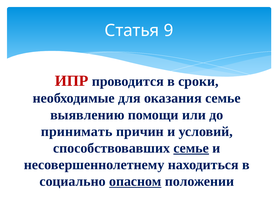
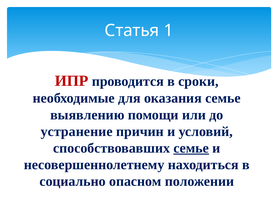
9: 9 -> 1
принимать: принимать -> устранение
опасном underline: present -> none
